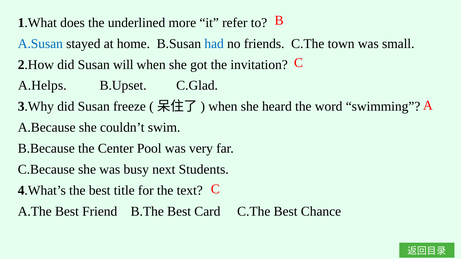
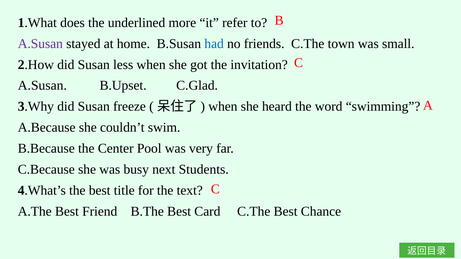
A.Susan at (40, 44) colour: blue -> purple
will: will -> less
A.Helps at (42, 86): A.Helps -> A.Susan
